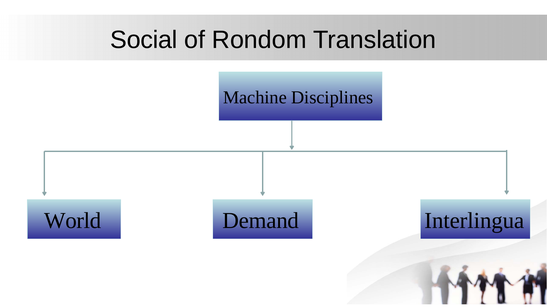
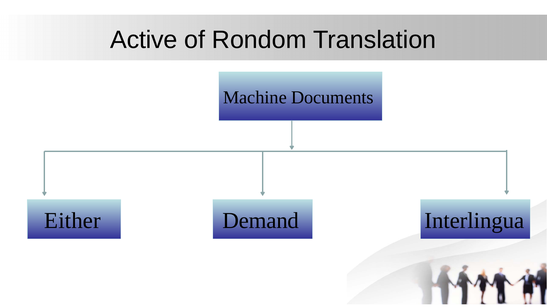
Social: Social -> Active
Disciplines: Disciplines -> Documents
World: World -> Either
